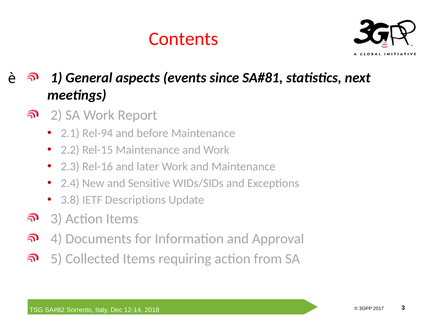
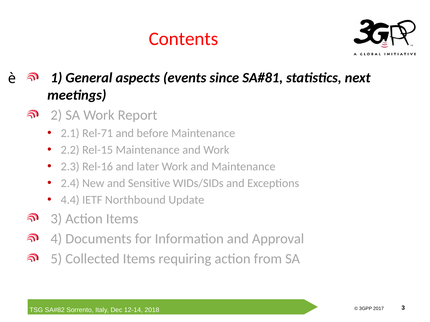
Rel-94: Rel-94 -> Rel-71
3.8: 3.8 -> 4.4
Descriptions: Descriptions -> Northbound
